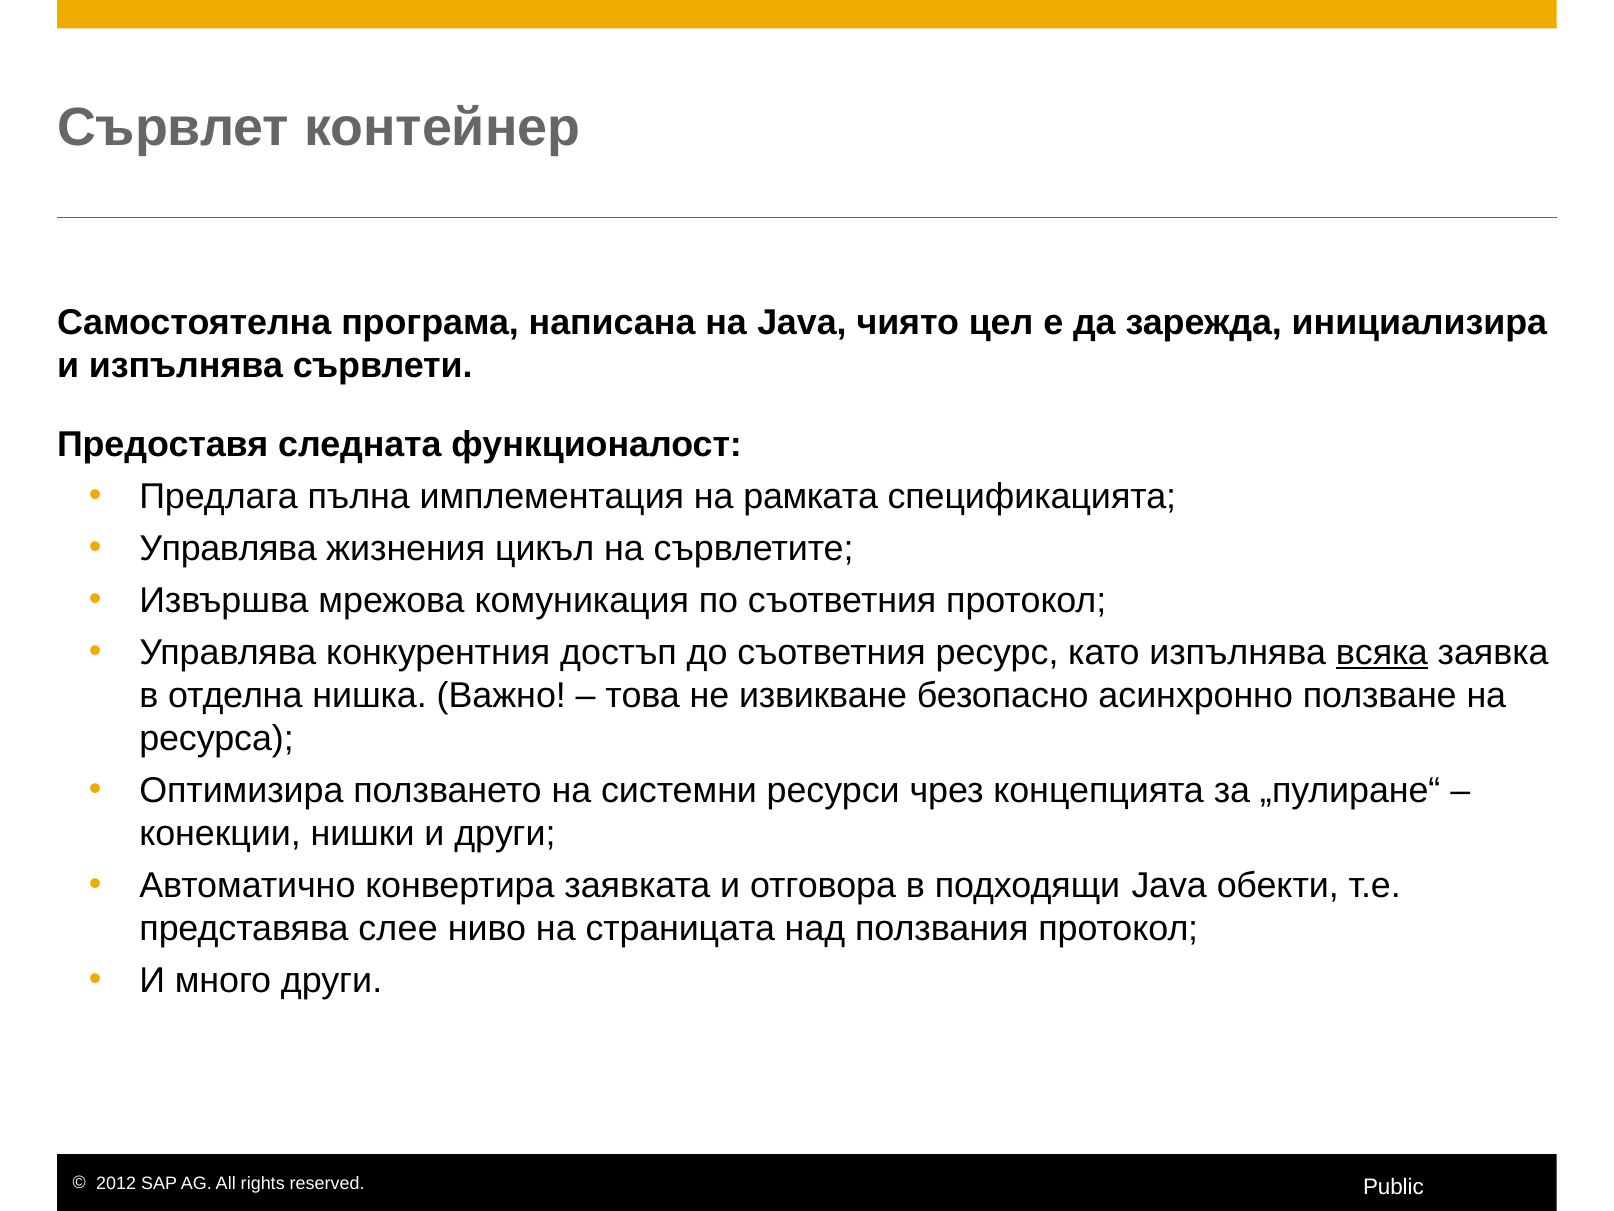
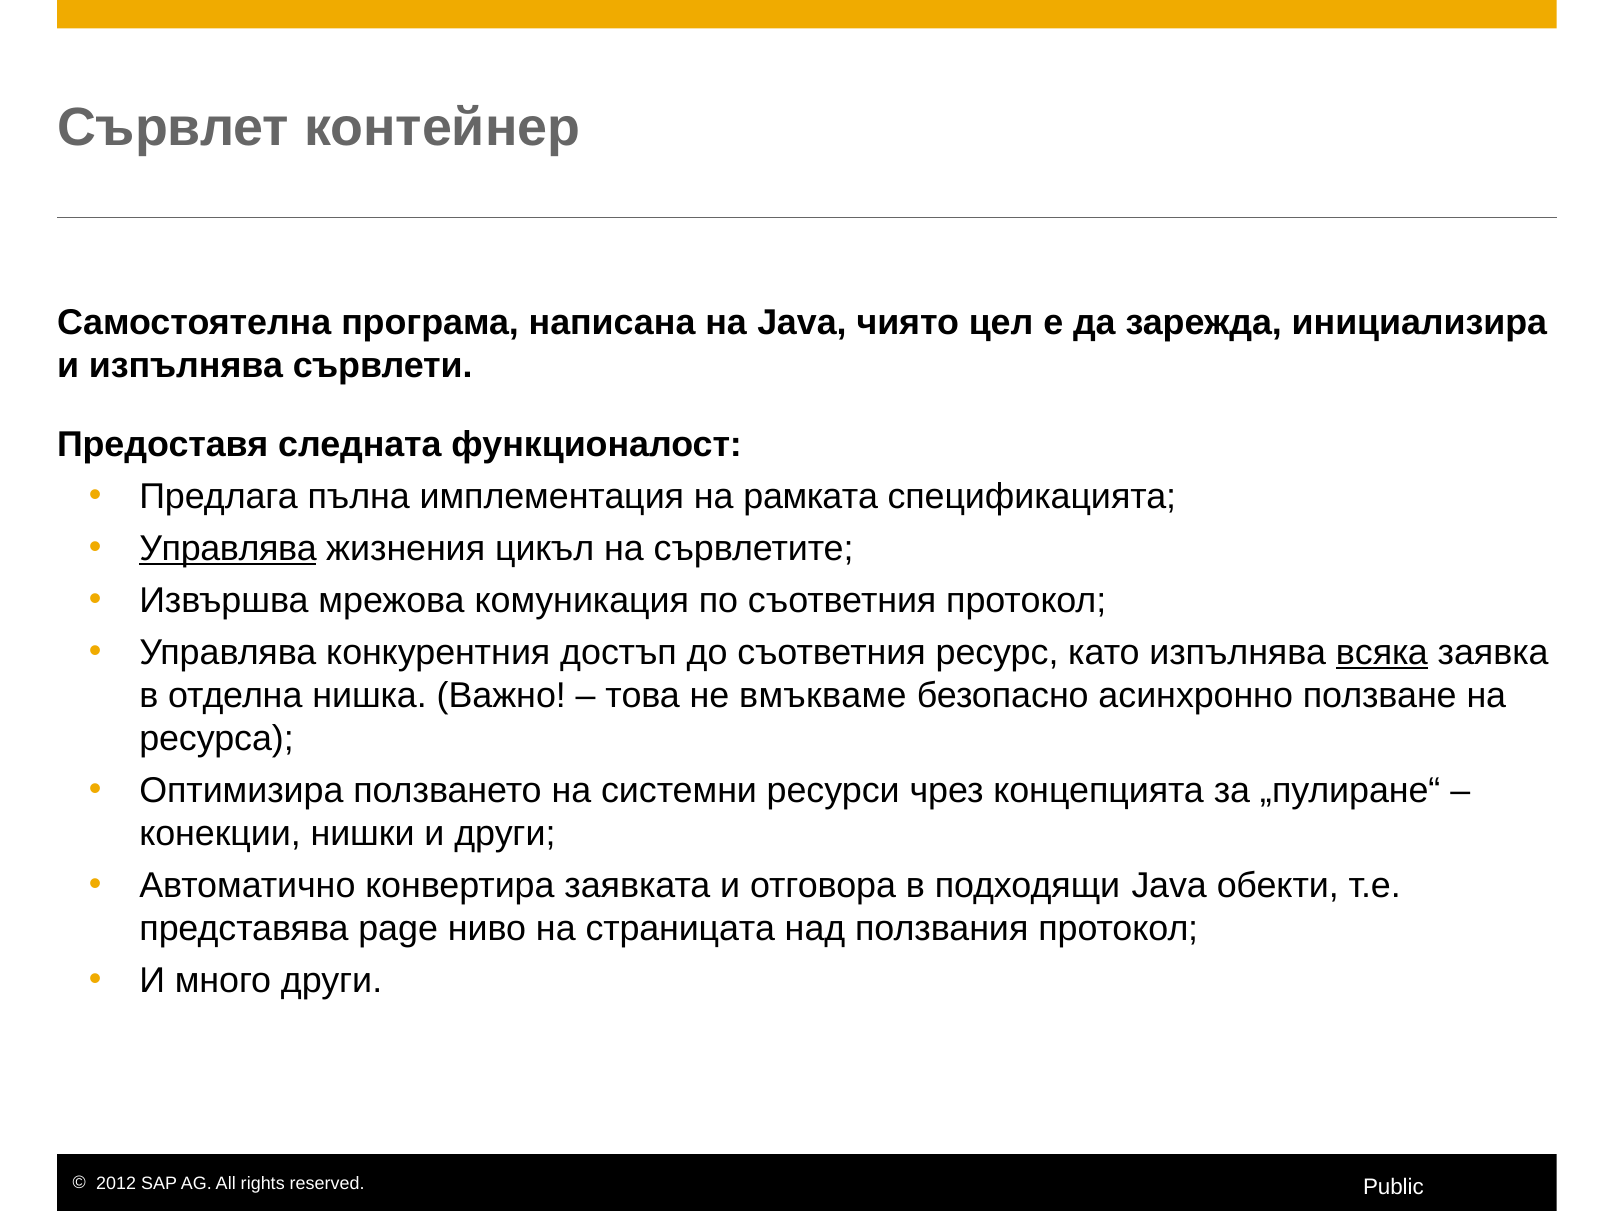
Управлява at (228, 549) underline: none -> present
извикване: извикване -> вмъкваме
слее: слее -> page
